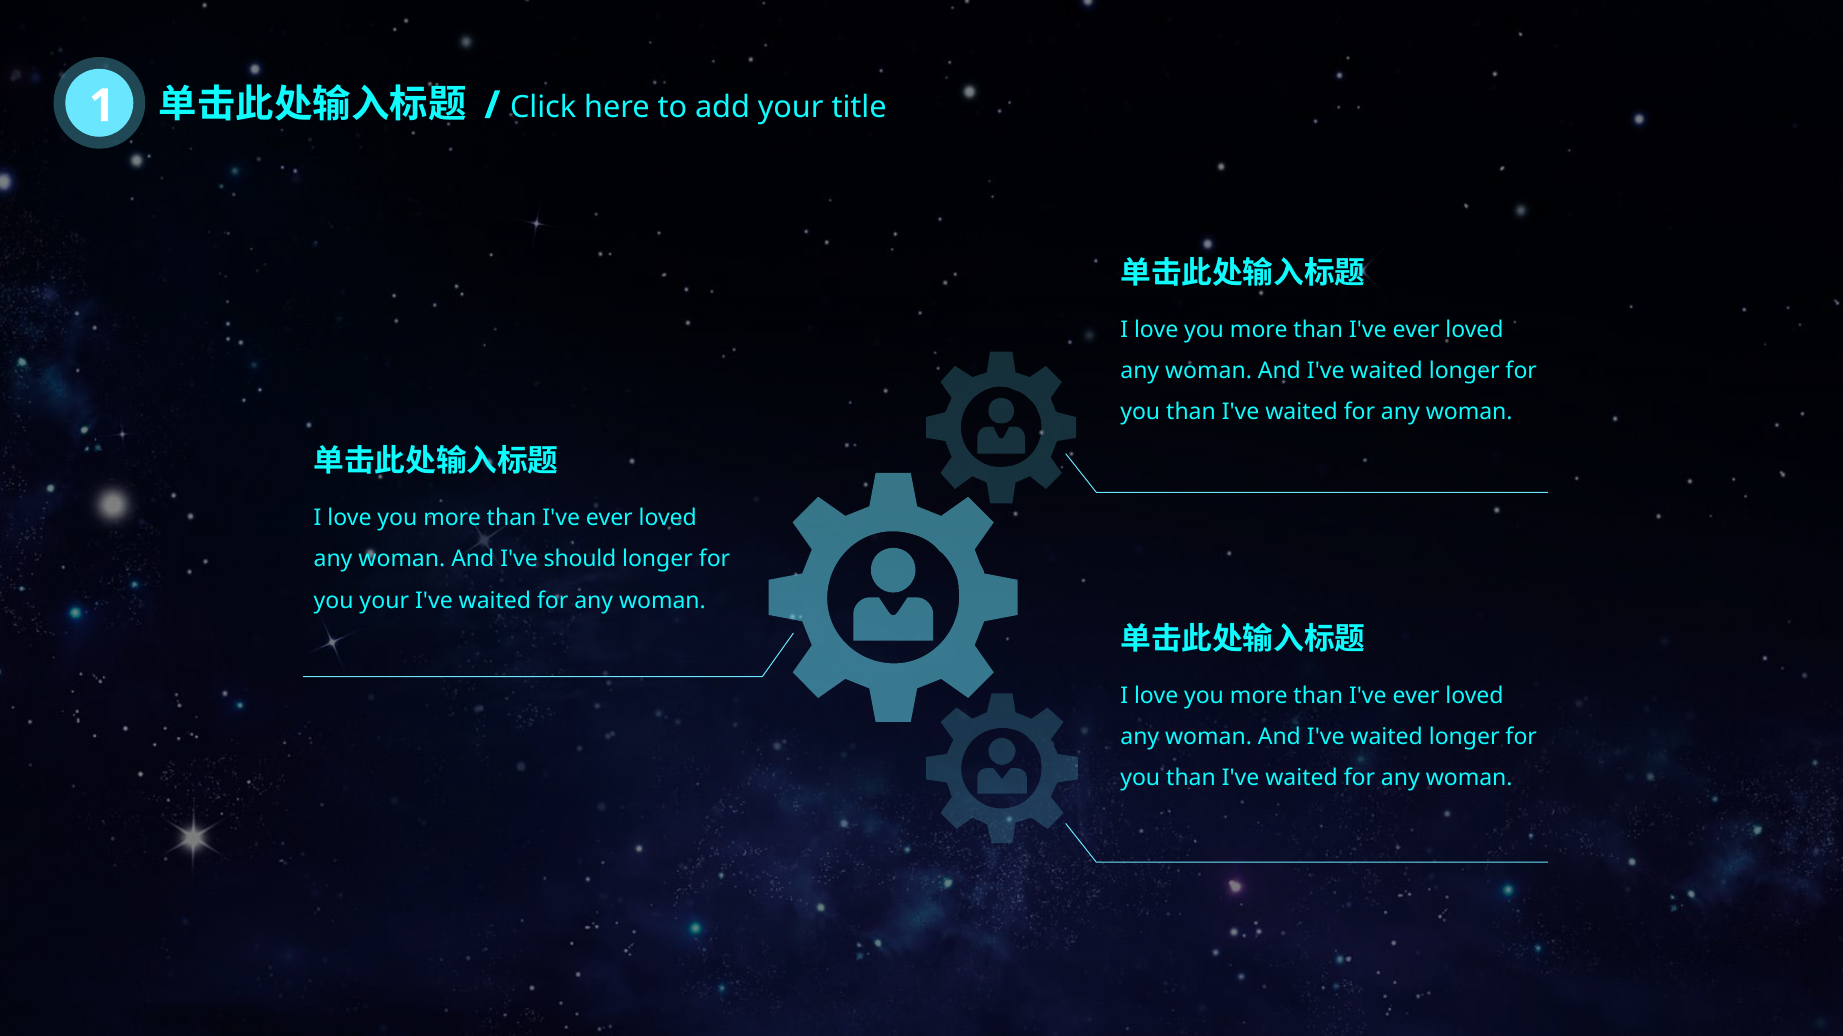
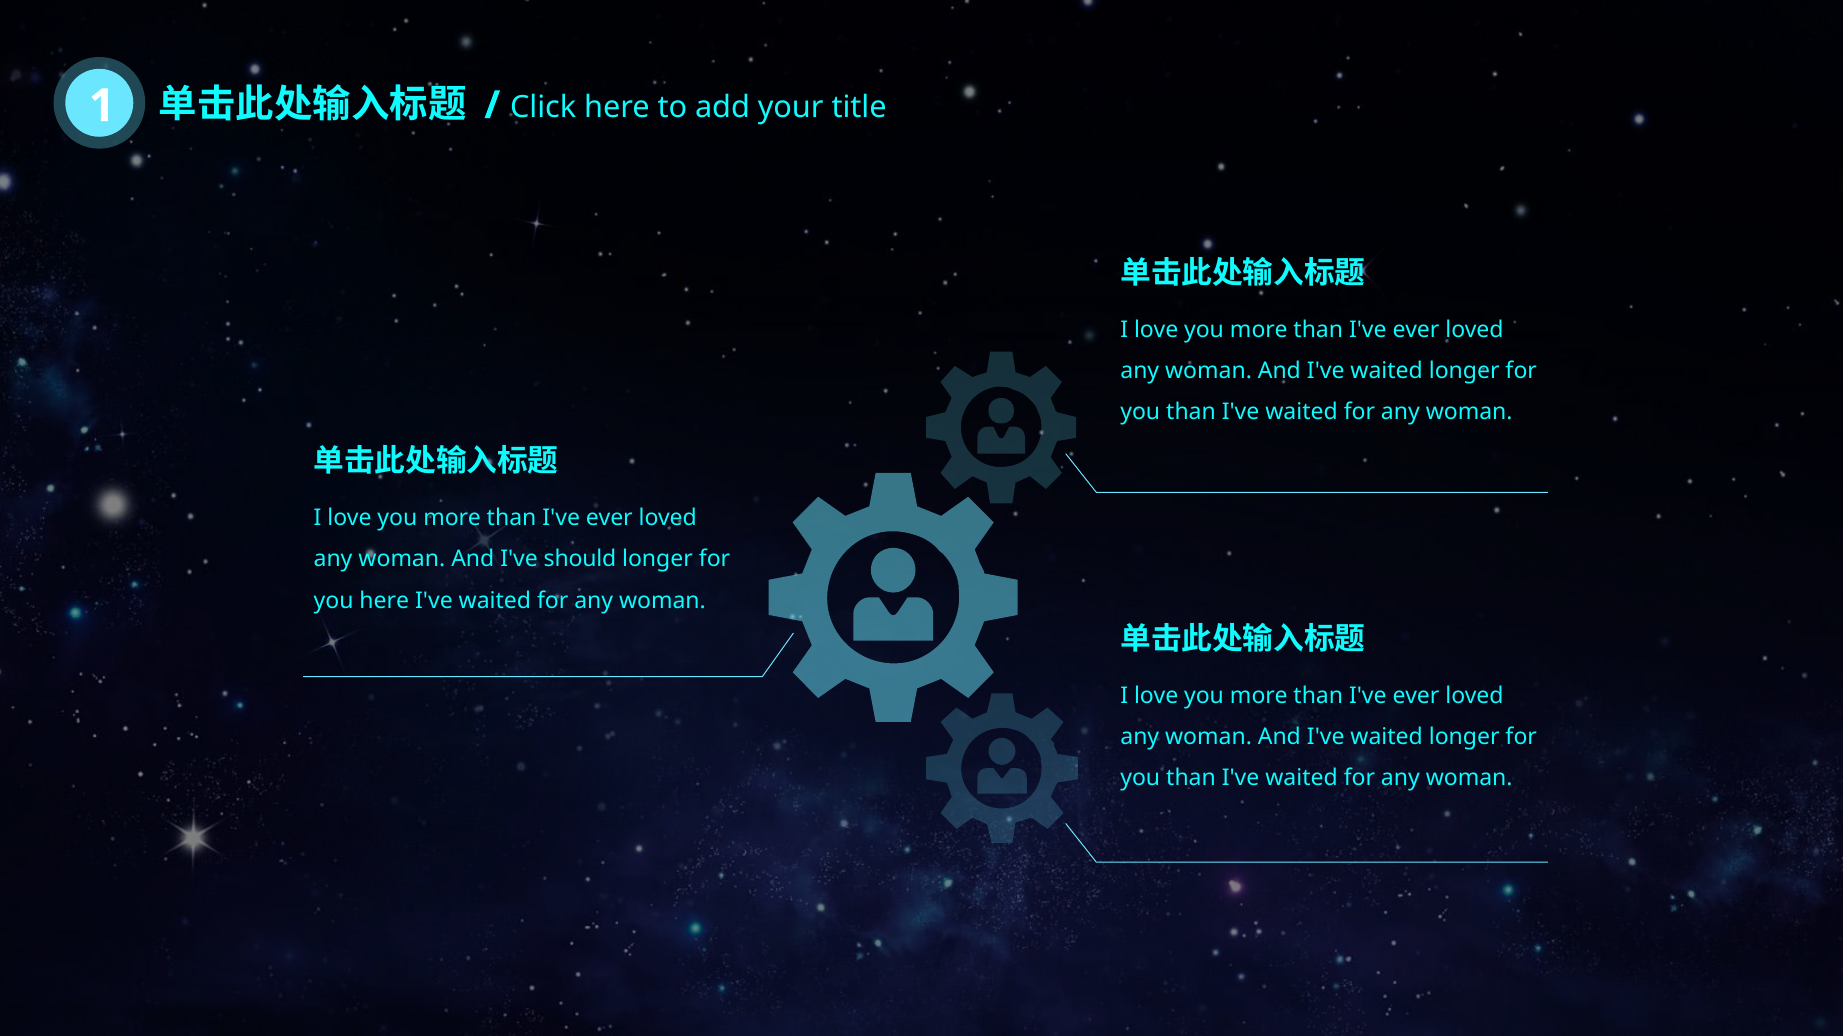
you your: your -> here
